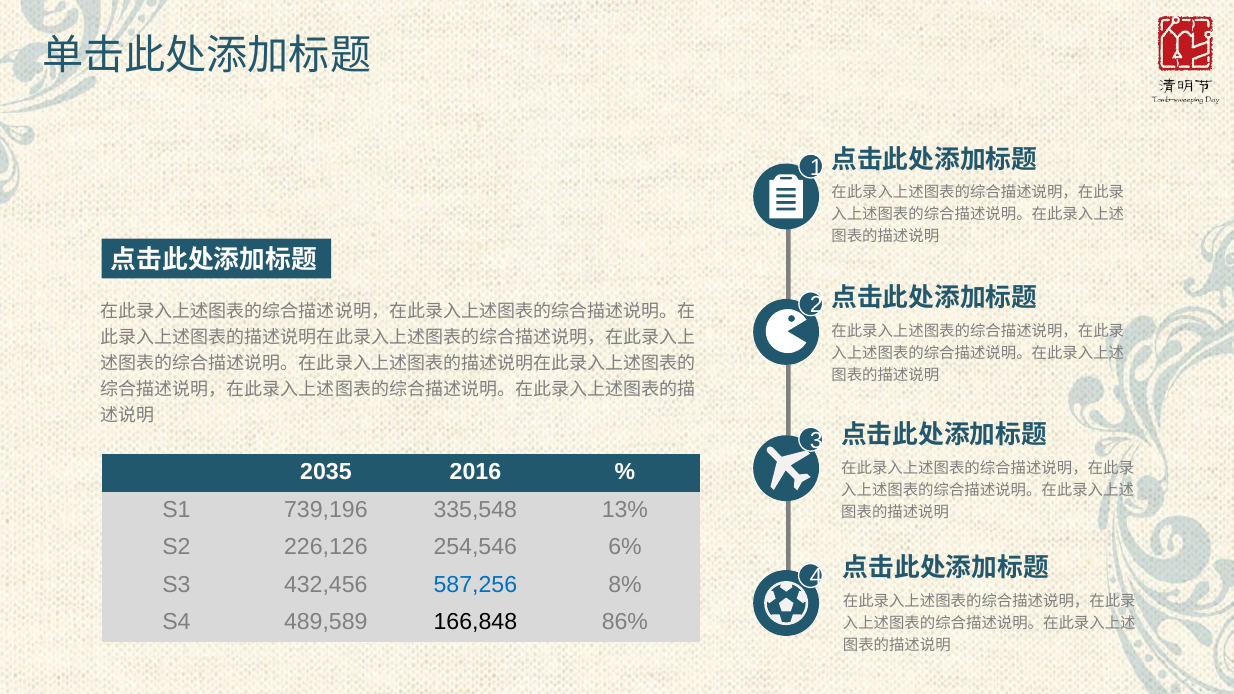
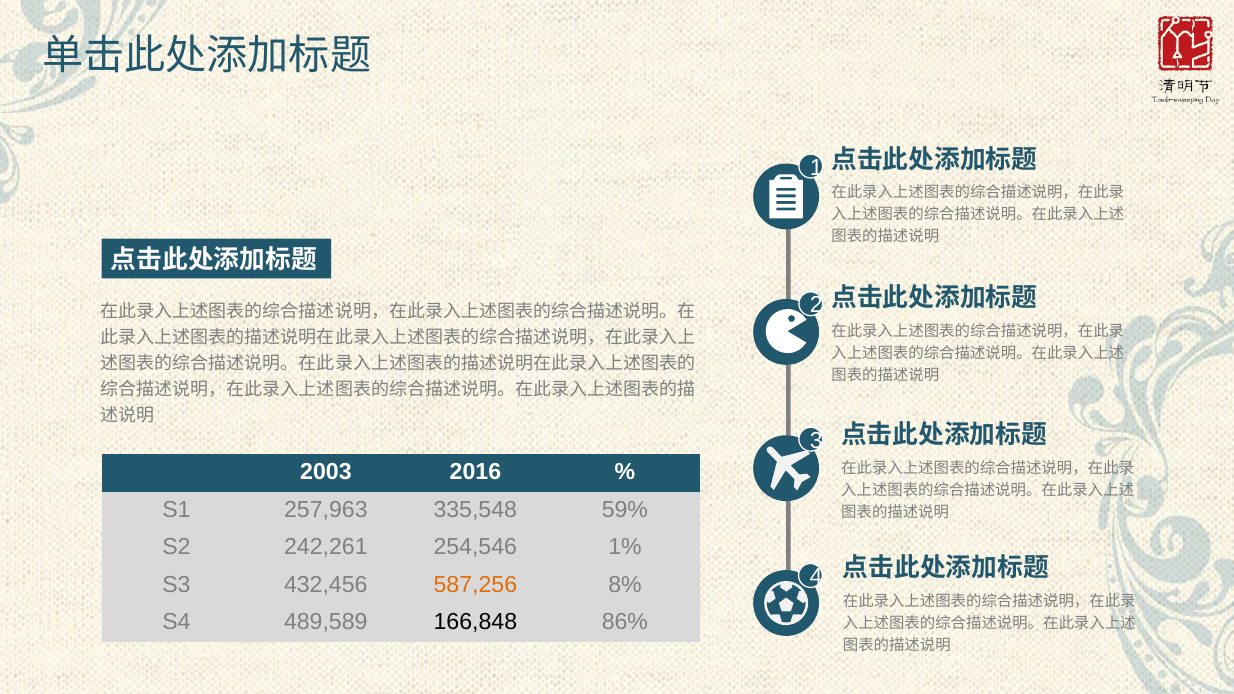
2035: 2035 -> 2003
739,196: 739,196 -> 257,963
13%: 13% -> 59%
226,126: 226,126 -> 242,261
6%: 6% -> 1%
587,256 colour: blue -> orange
